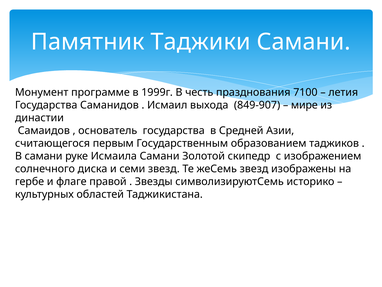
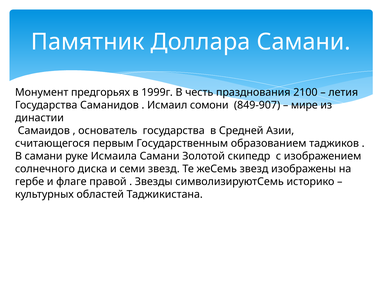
Таджики: Таджики -> Доллара
программе: программе -> предгорьях
7100: 7100 -> 2100
выхода: выхода -> сомони
